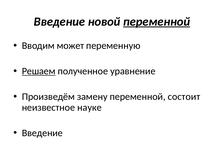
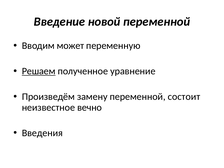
переменной at (157, 22) underline: present -> none
науке: науке -> вечно
Введение at (42, 133): Введение -> Введения
